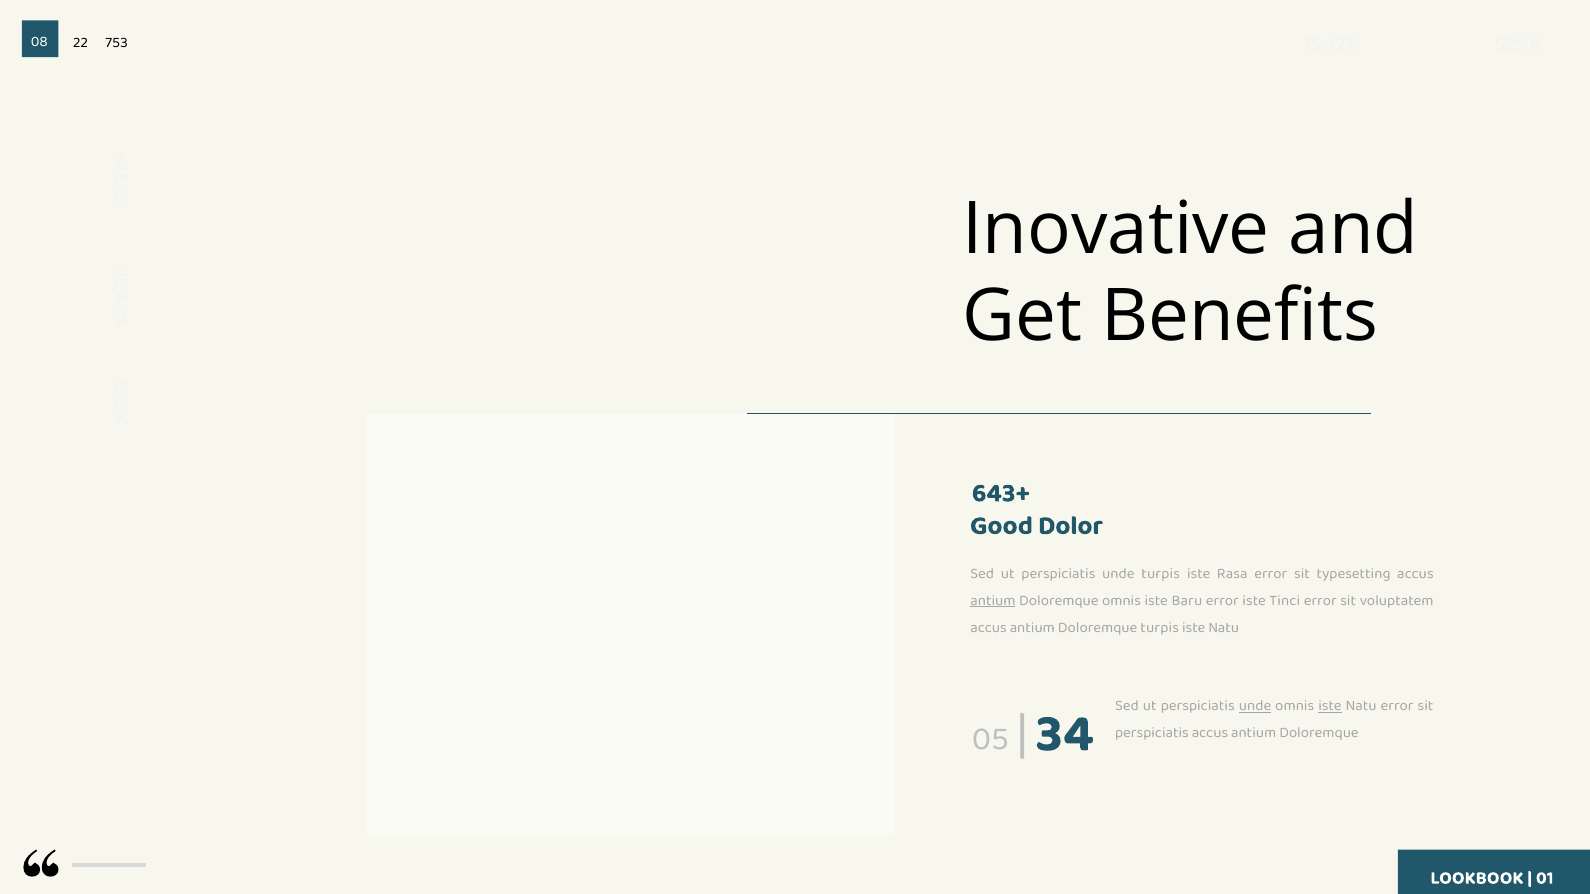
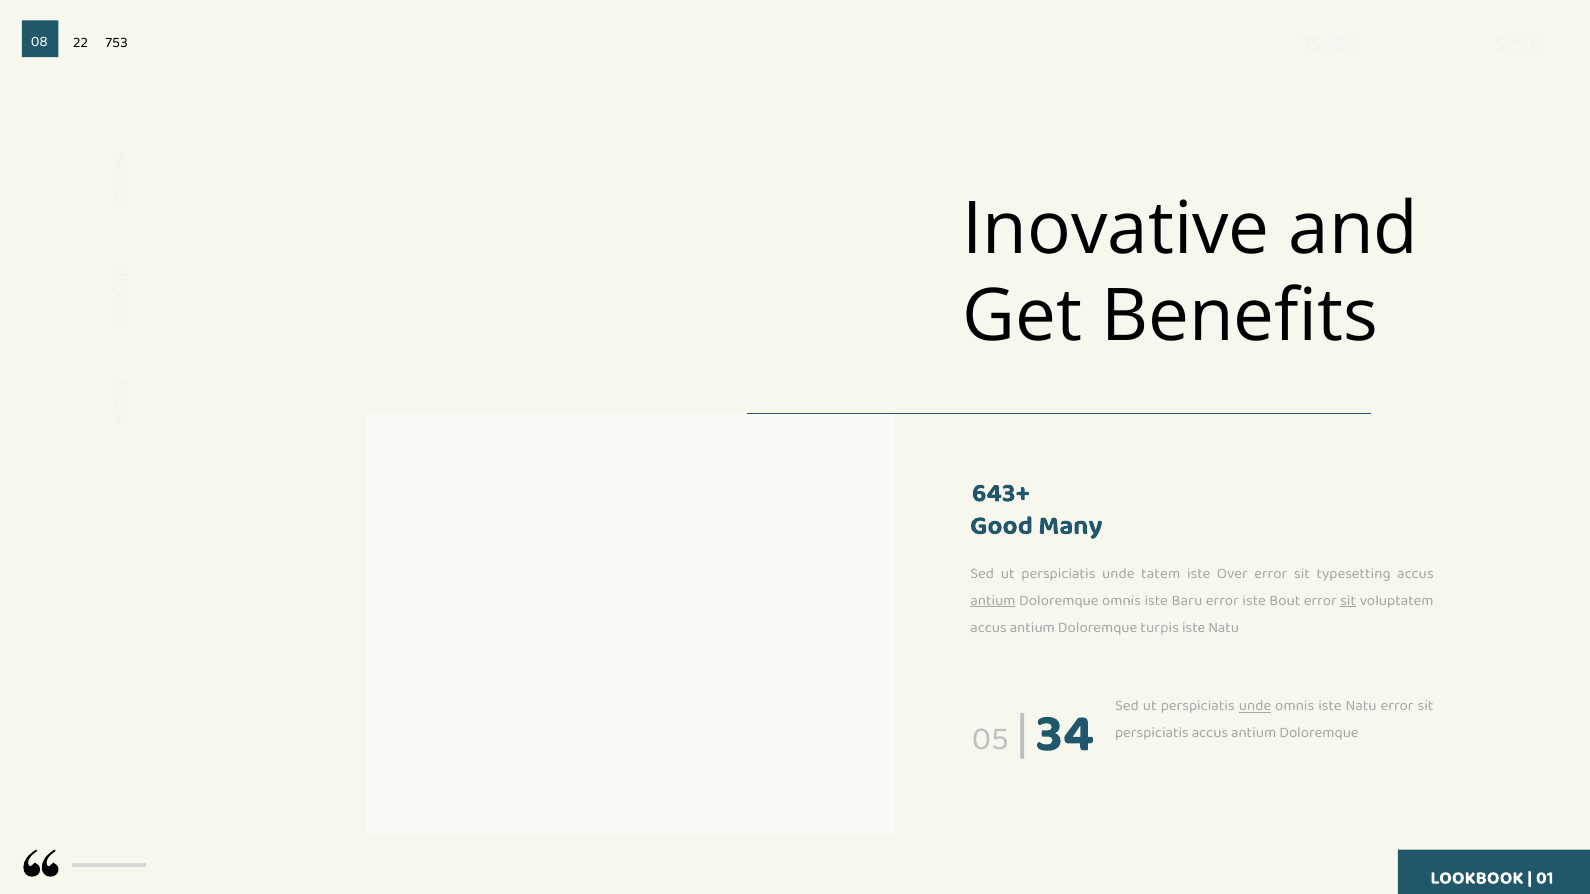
Dolor: Dolor -> Many
unde turpis: turpis -> tatem
Rasa: Rasa -> Over
Tinci: Tinci -> Bout
sit at (1348, 601) underline: none -> present
iste at (1330, 706) underline: present -> none
